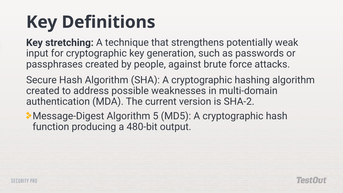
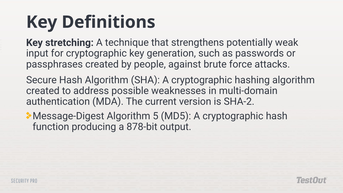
480-bit: 480-bit -> 878-bit
